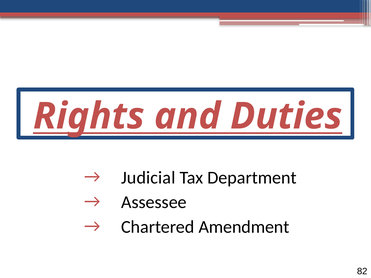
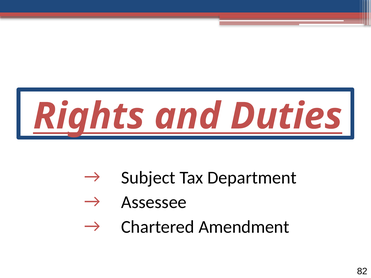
Judicial: Judicial -> Subject
